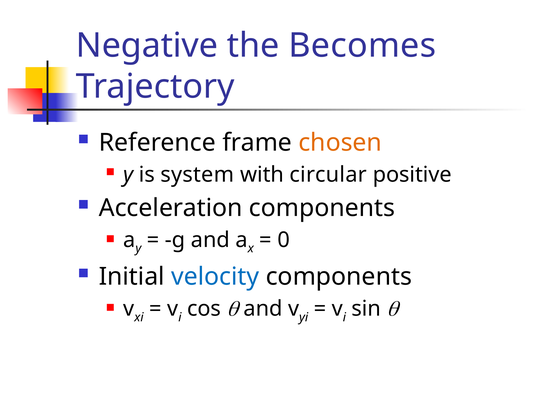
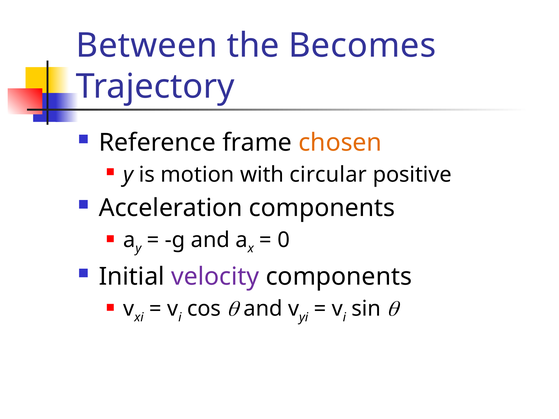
Negative: Negative -> Between
system: system -> motion
velocity colour: blue -> purple
